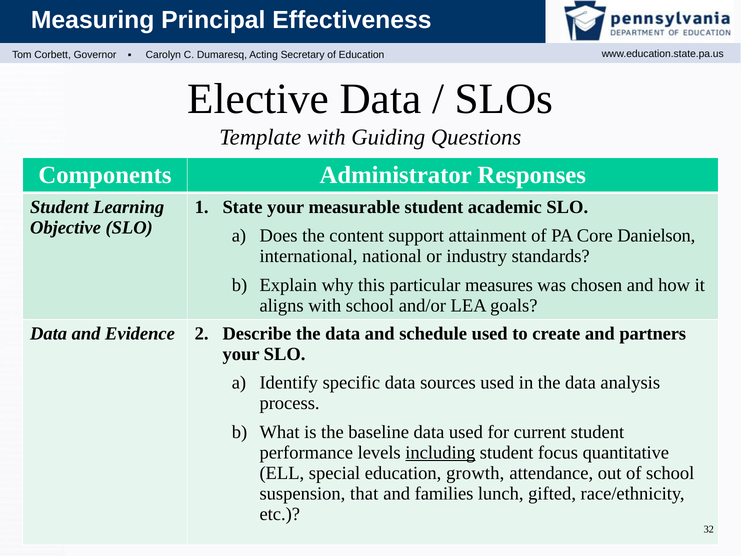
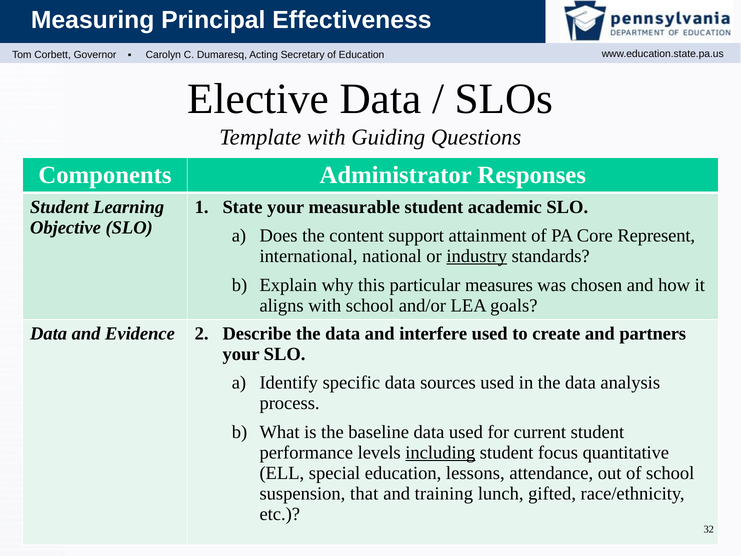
Danielson: Danielson -> Represent
industry underline: none -> present
schedule: schedule -> interfere
growth: growth -> lessons
families: families -> training
